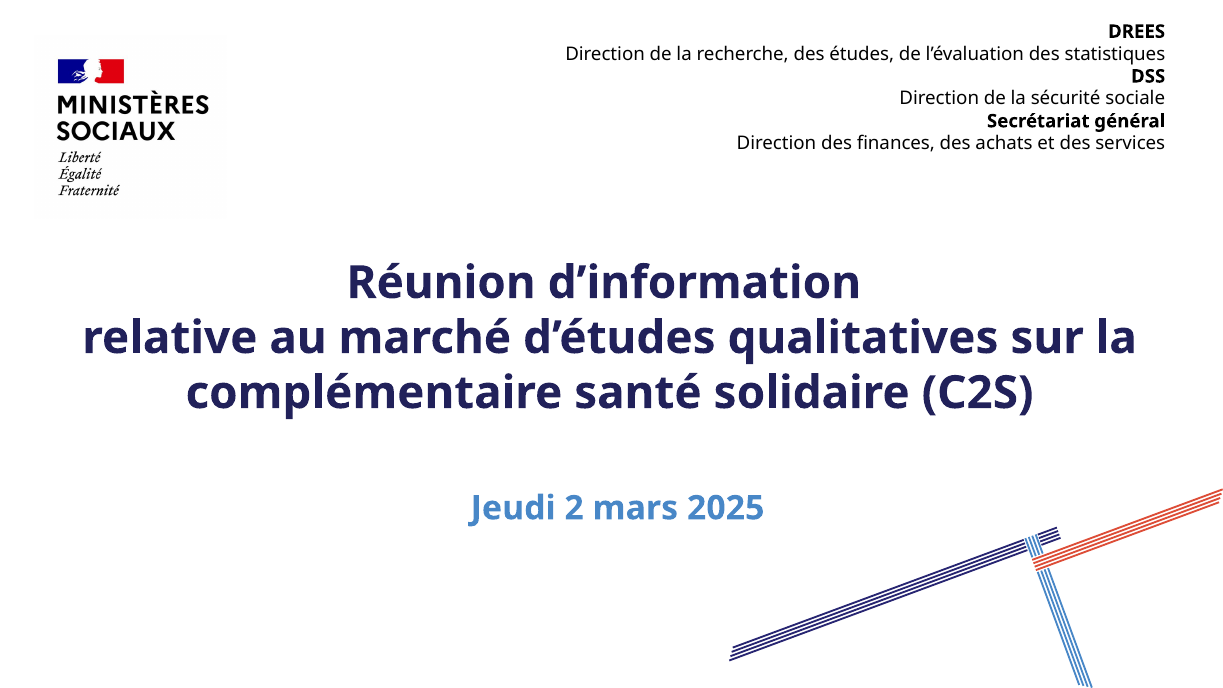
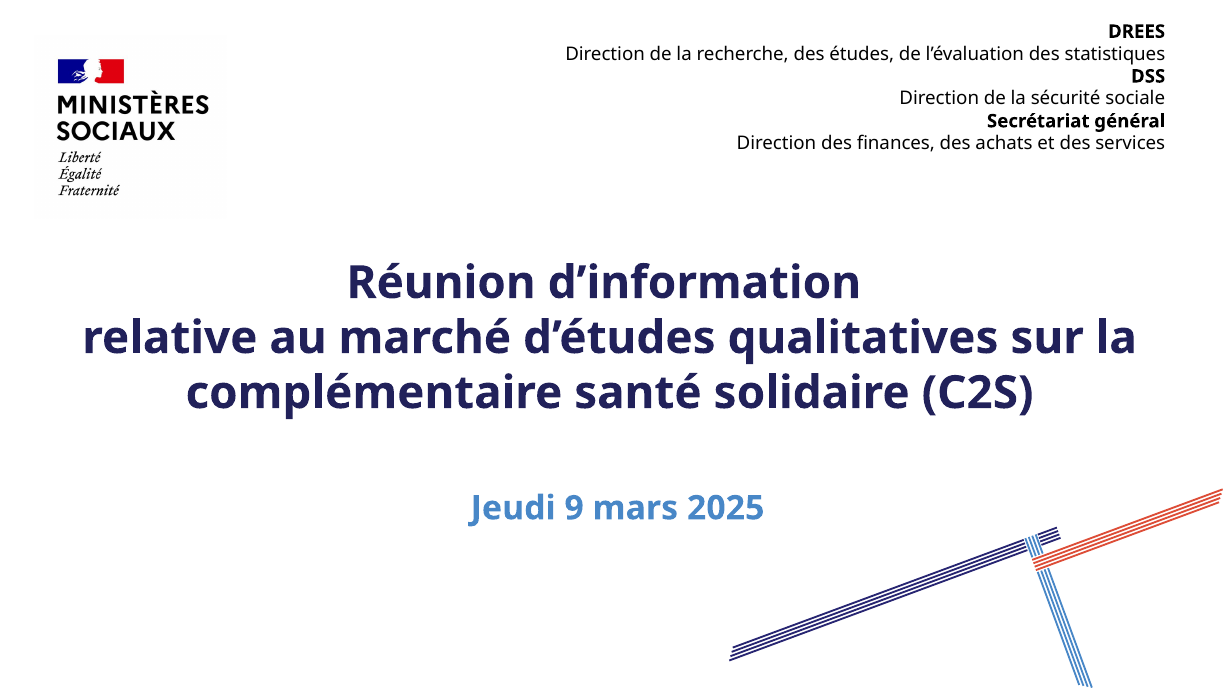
2: 2 -> 9
